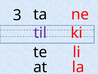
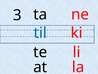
til colour: purple -> blue
